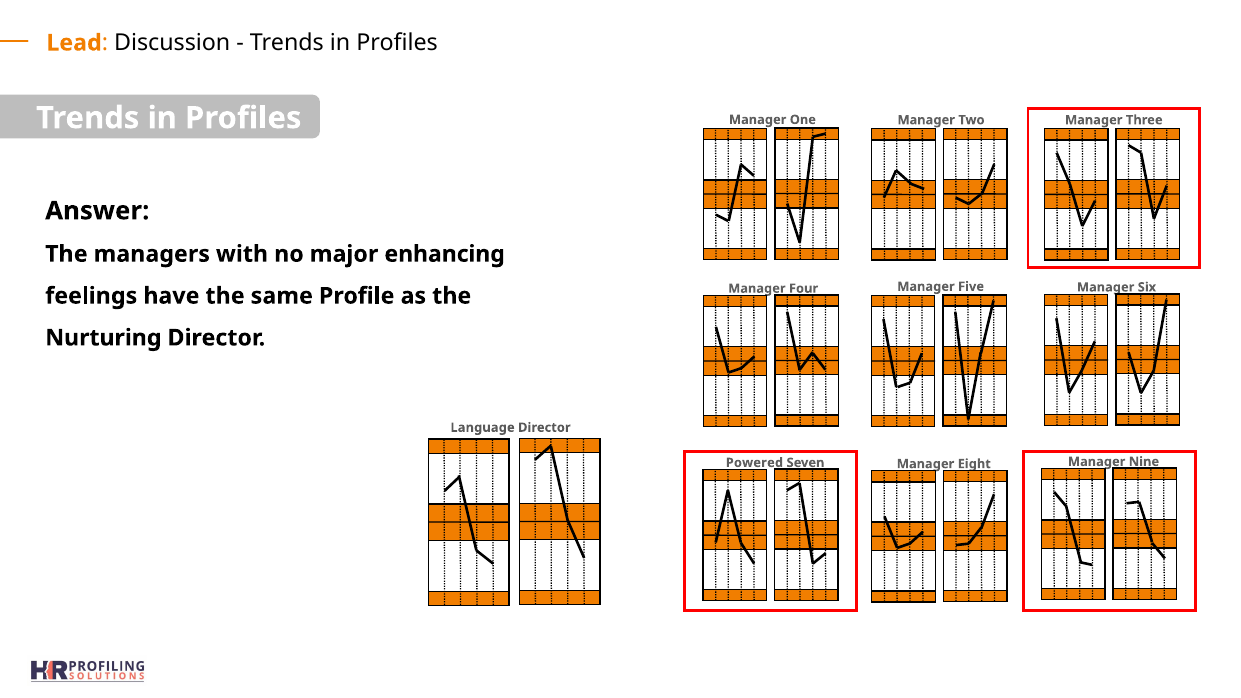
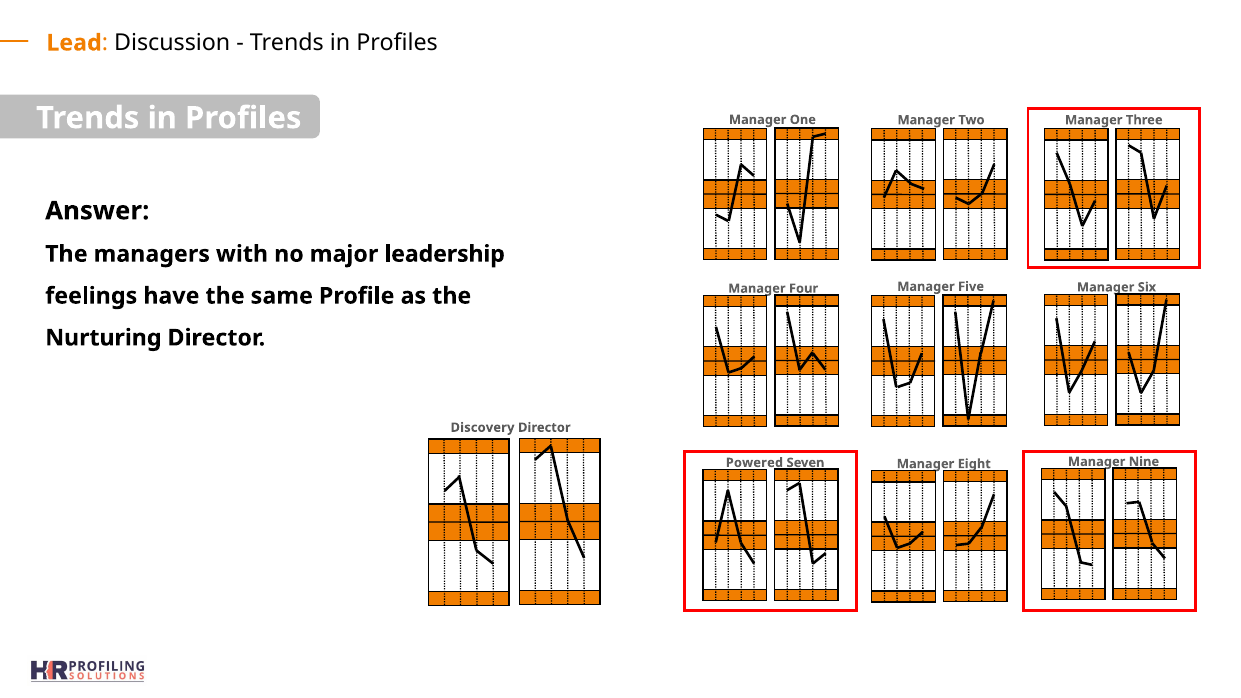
enhancing: enhancing -> leadership
Language: Language -> Discovery
